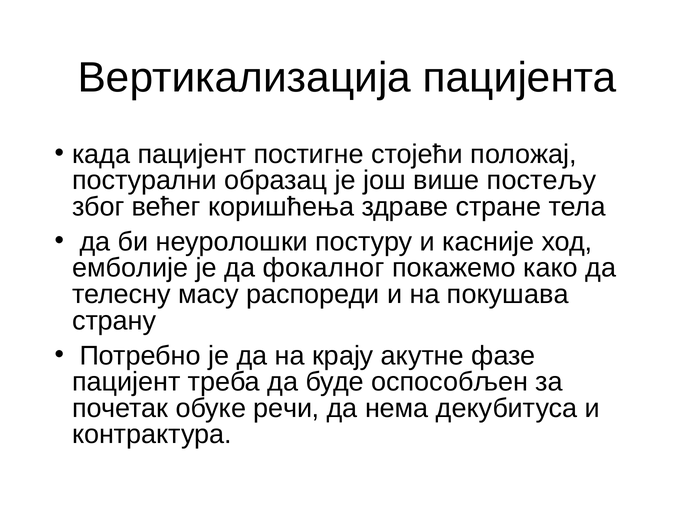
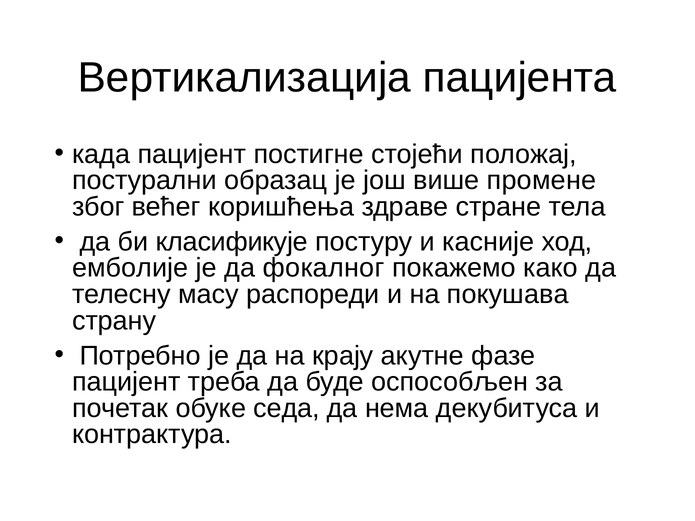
постељу: постељу -> промене
неуролошки: неуролошки -> класификује
речи: речи -> седа
